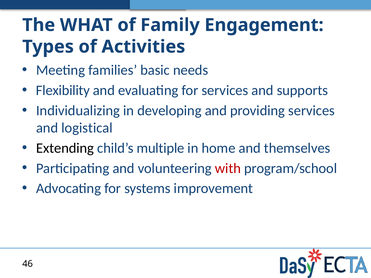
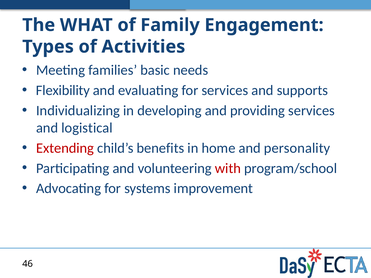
Extending colour: black -> red
multiple: multiple -> benefits
themselves: themselves -> personality
